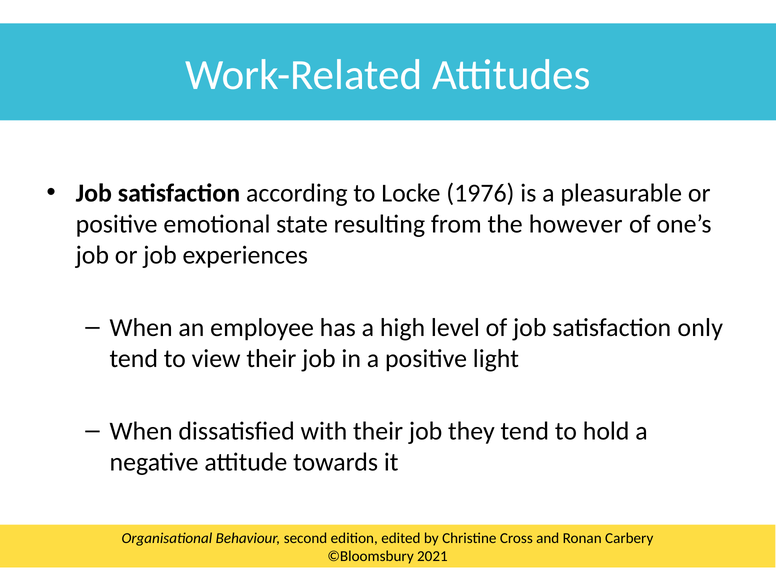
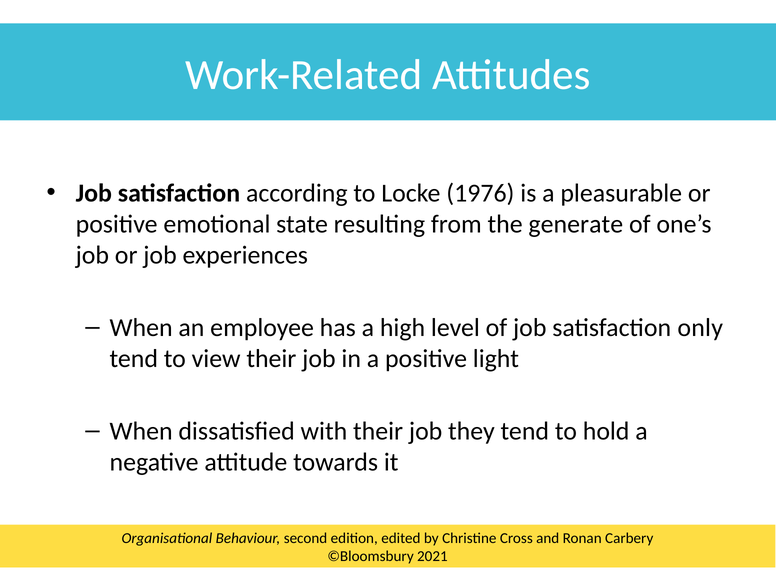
however: however -> generate
